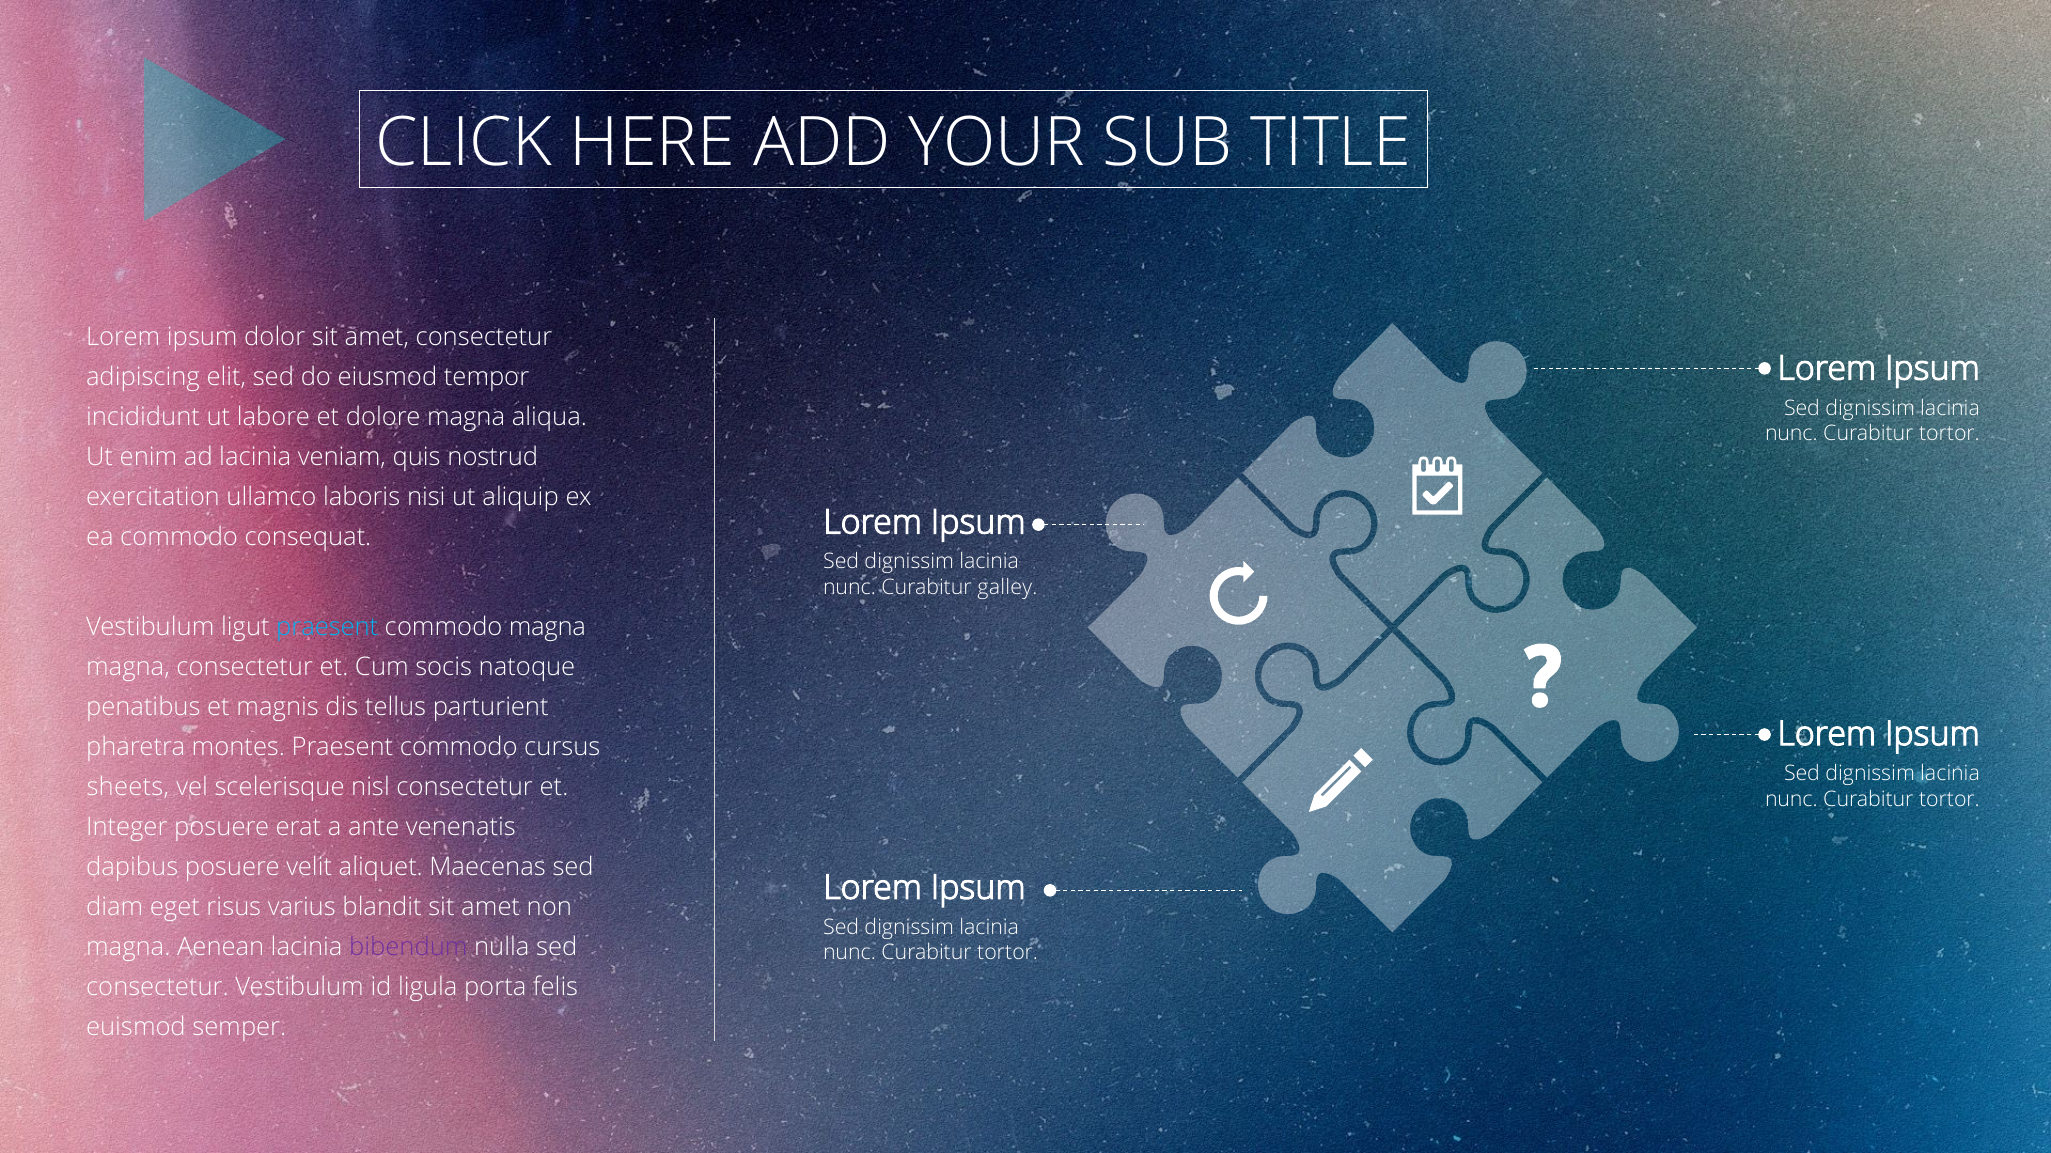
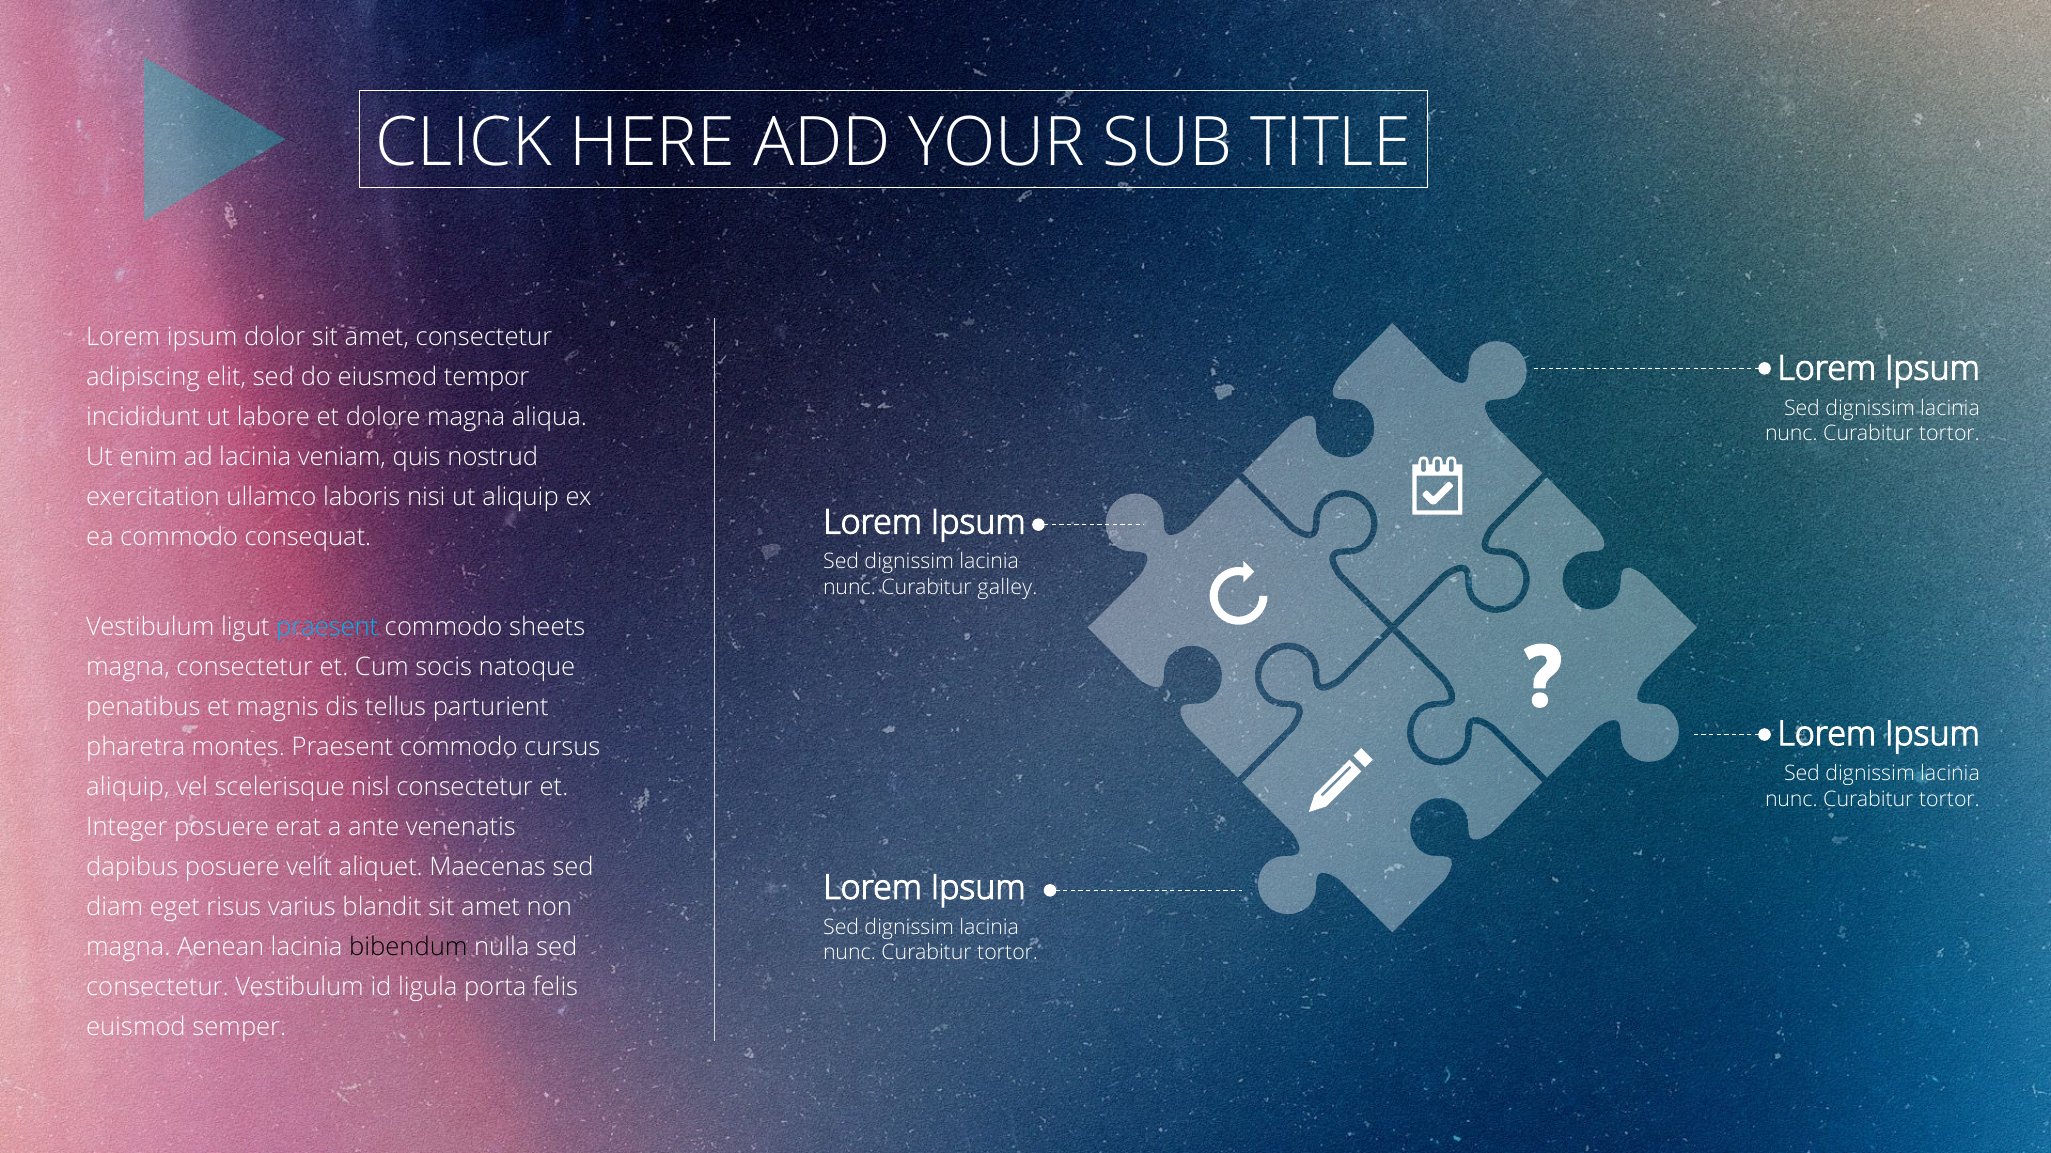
commodo magna: magna -> sheets
sheets at (128, 787): sheets -> aliquip
bibendum colour: purple -> black
